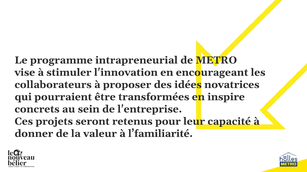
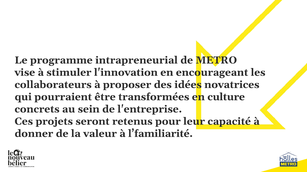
inspire: inspire -> culture
